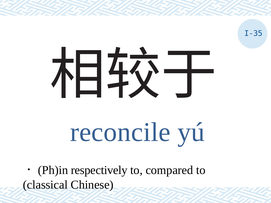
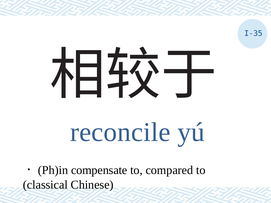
respectively: respectively -> compensate
